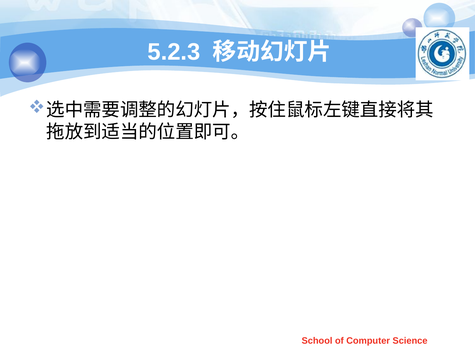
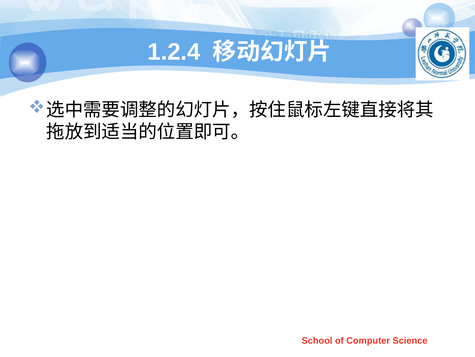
5.2.3: 5.2.3 -> 1.2.4
